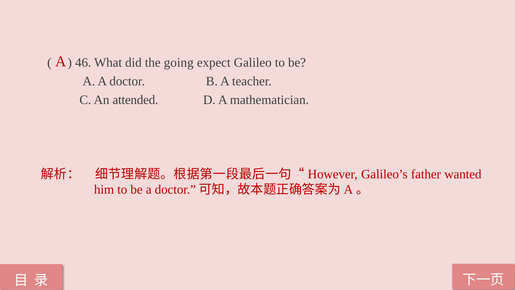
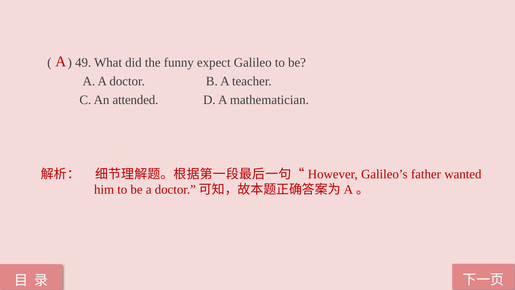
46: 46 -> 49
going: going -> funny
